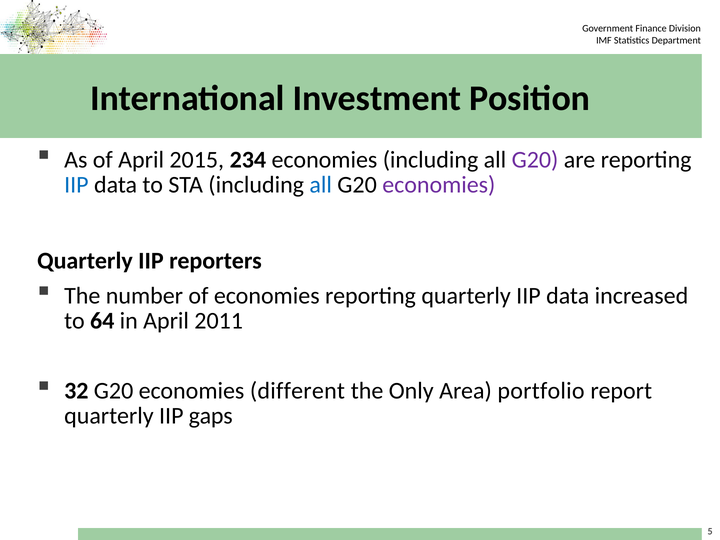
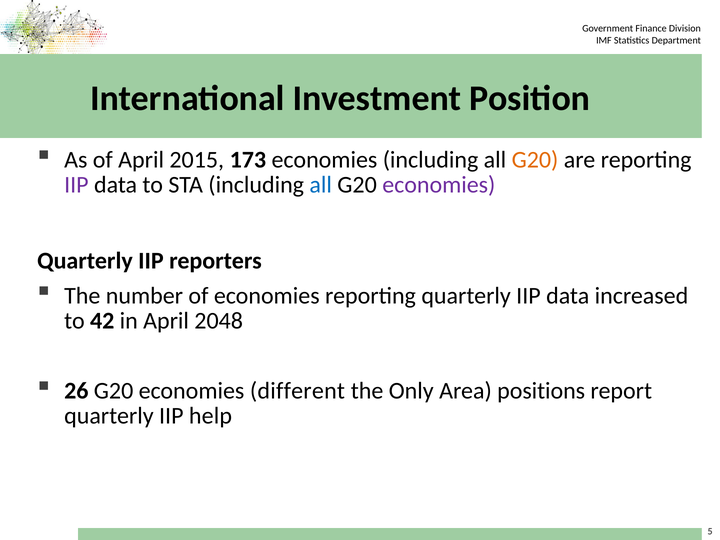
234: 234 -> 173
G20 at (535, 160) colour: purple -> orange
IIP at (76, 185) colour: blue -> purple
64: 64 -> 42
2011: 2011 -> 2048
32: 32 -> 26
portfolio: portfolio -> positions
gaps: gaps -> help
